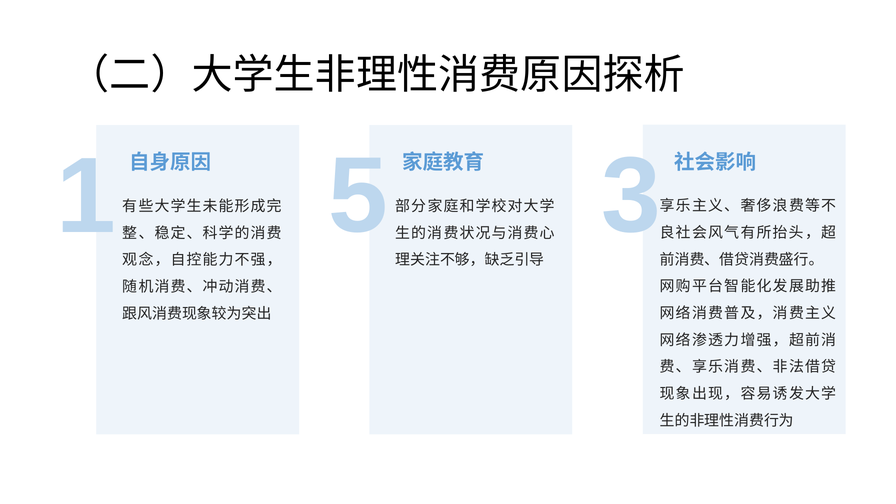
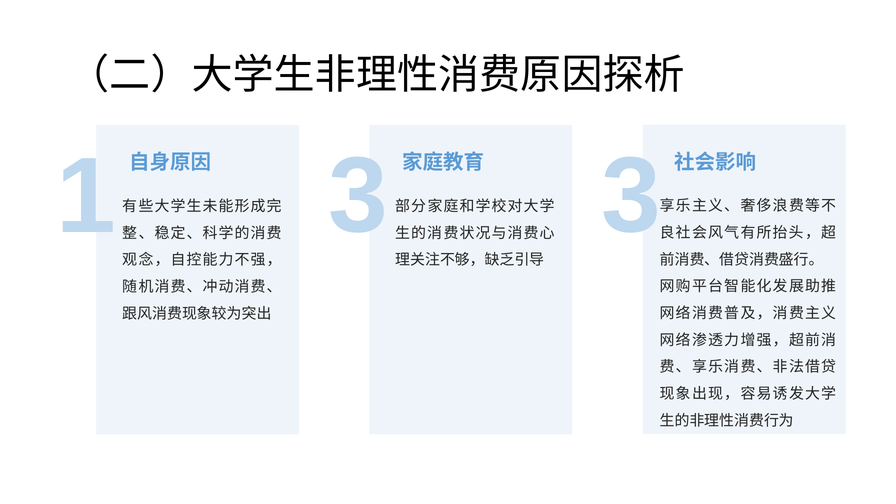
1 5: 5 -> 3
